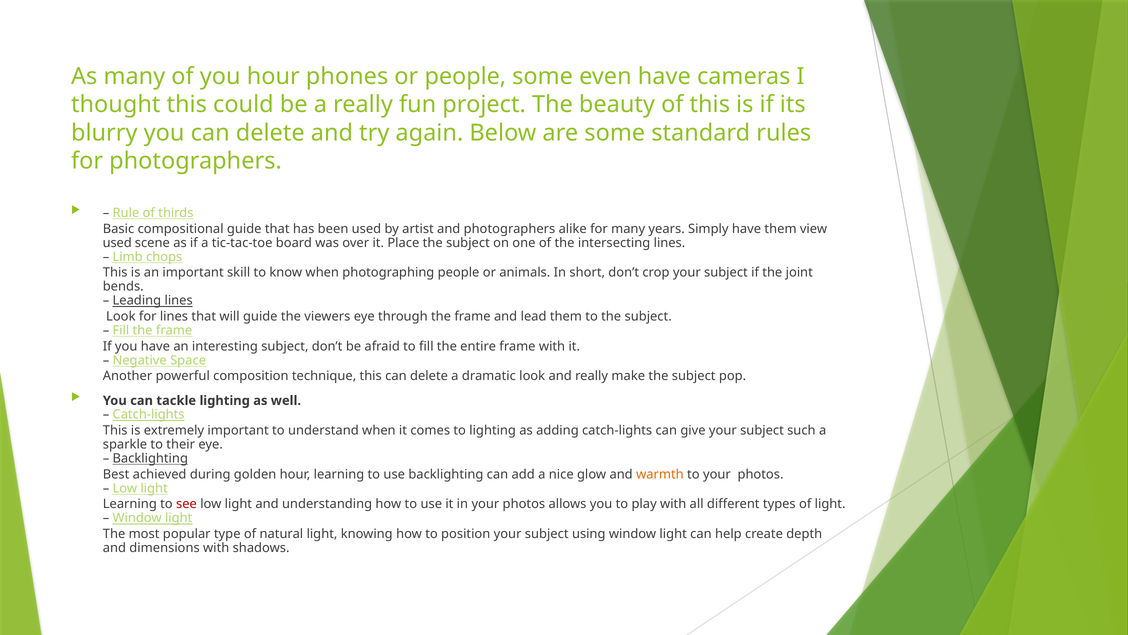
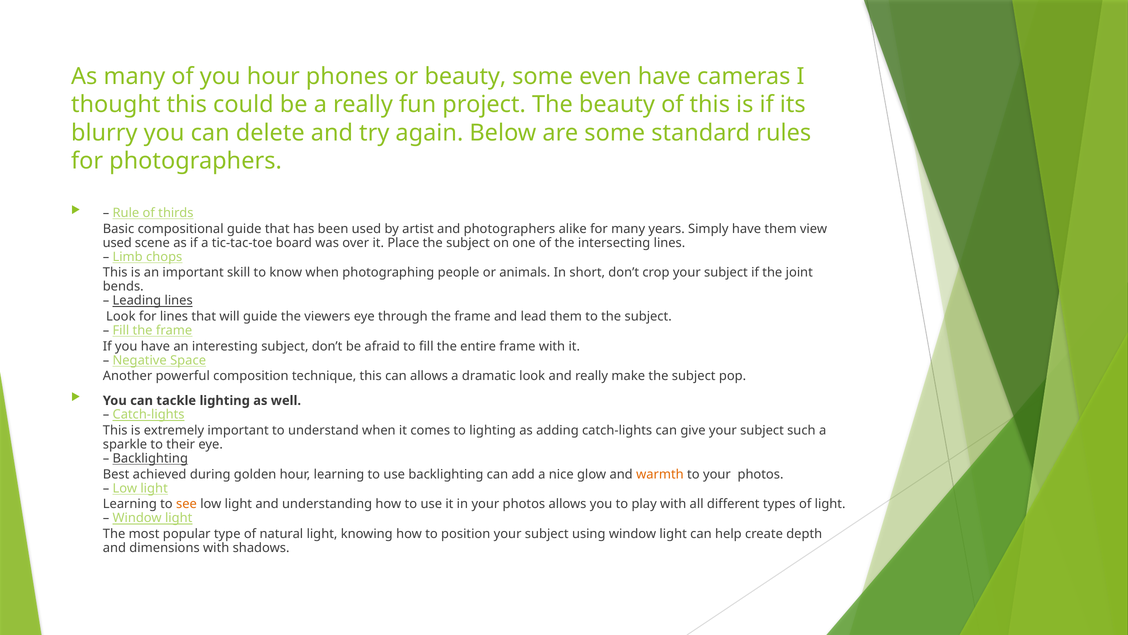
or people: people -> beauty
this can delete: delete -> allows
see colour: red -> orange
